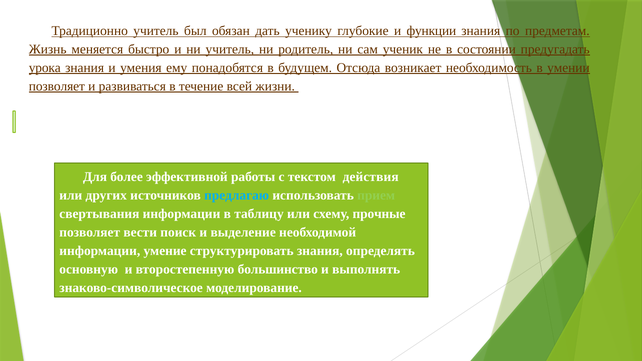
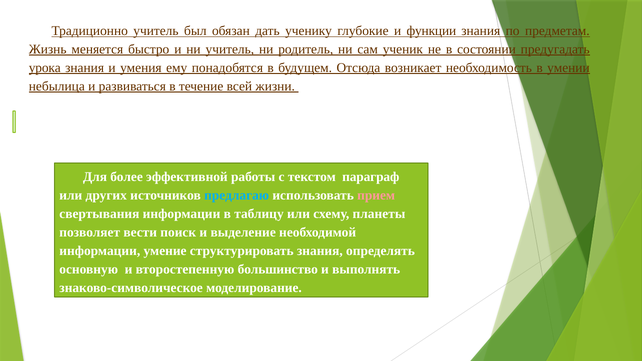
позволяет at (57, 86): позволяет -> небылица
действия: действия -> параграф
прием colour: light green -> pink
прочные: прочные -> планеты
